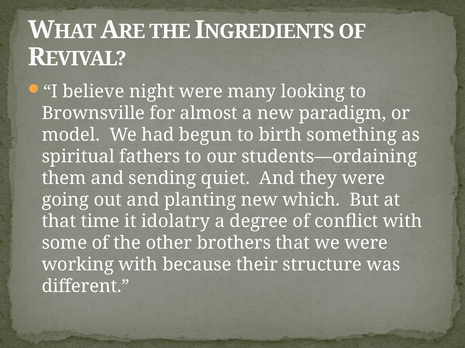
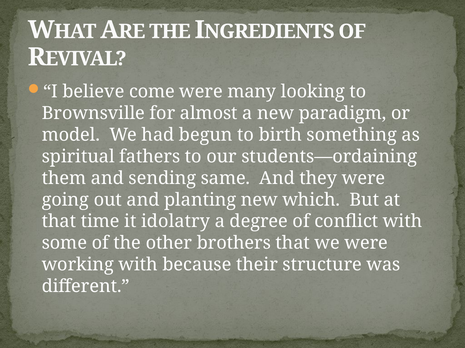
night: night -> come
quiet: quiet -> same
